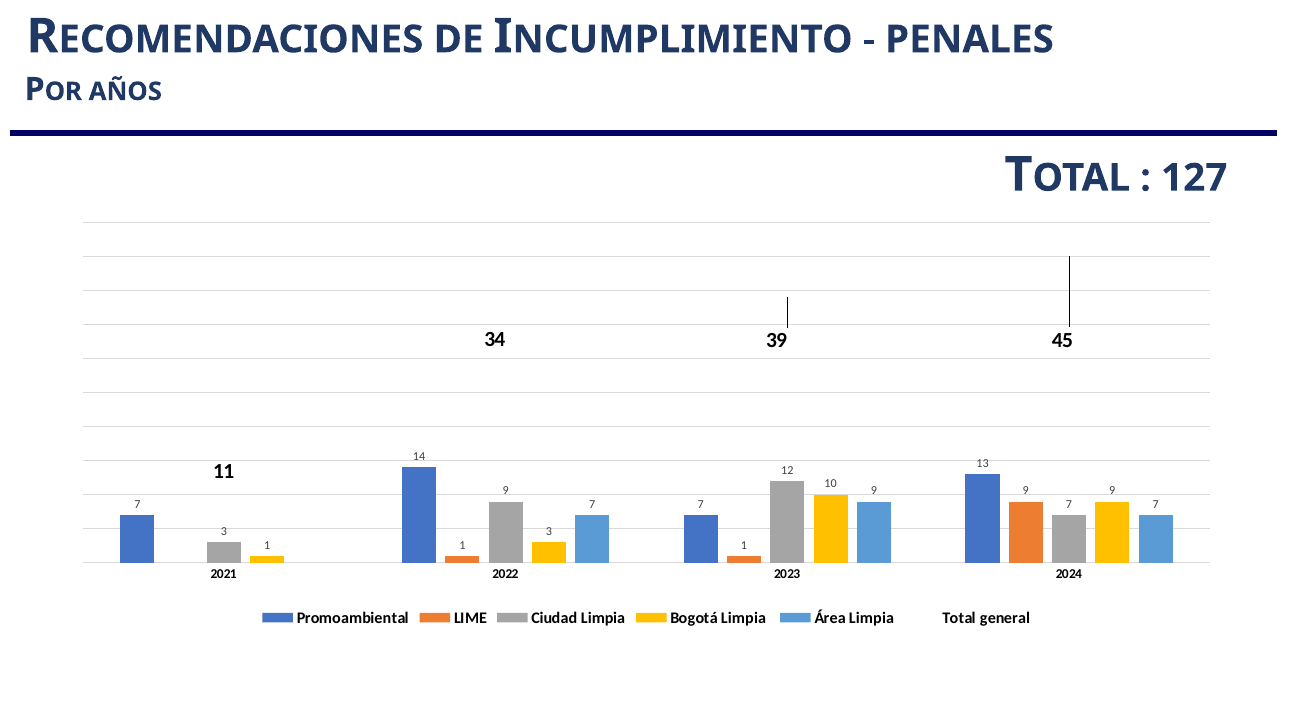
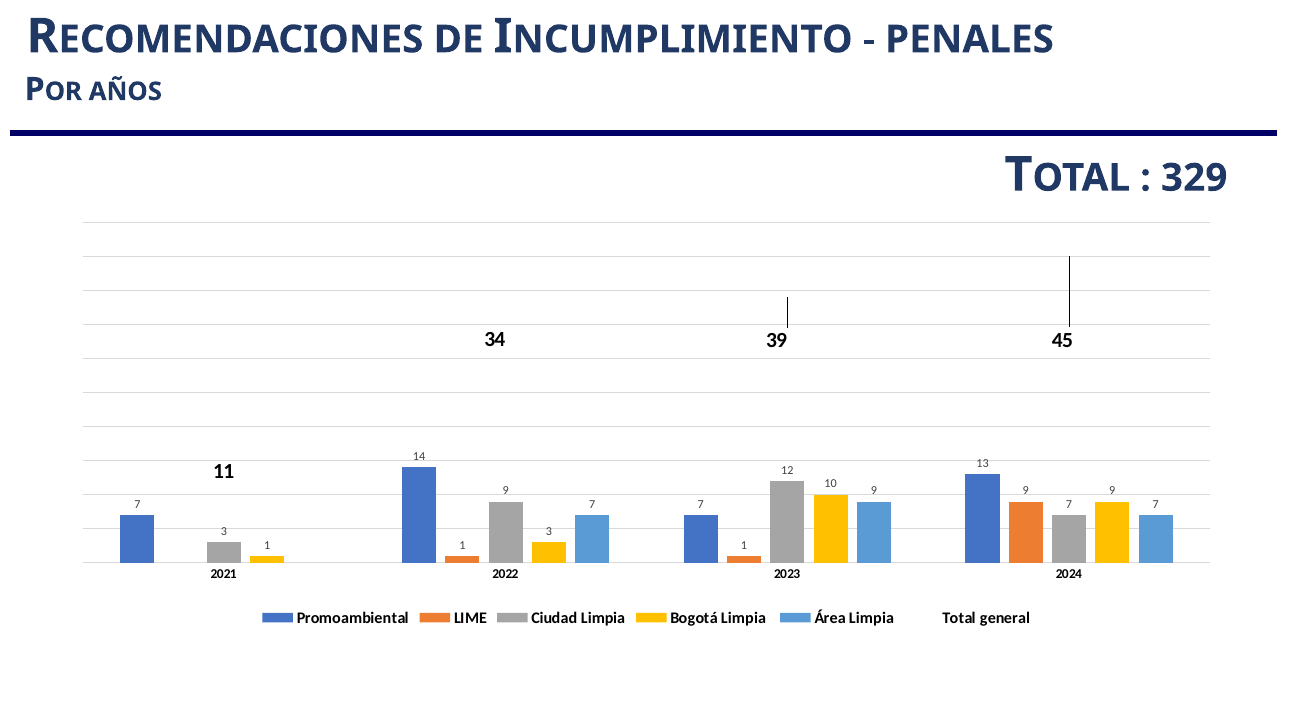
127: 127 -> 329
